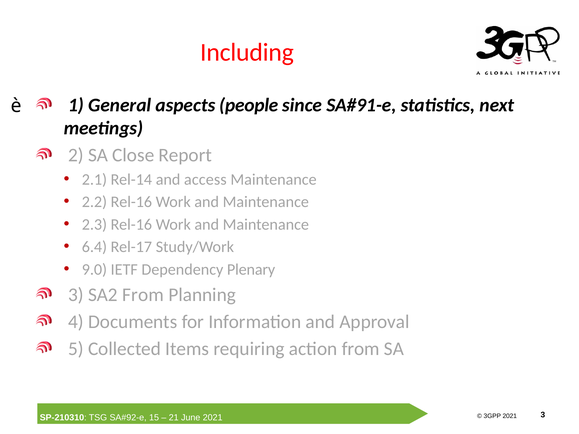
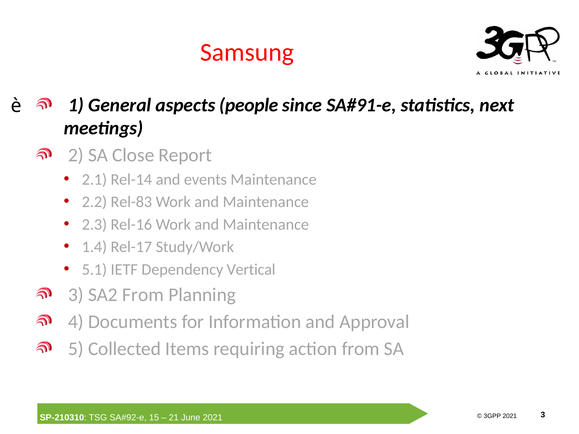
Including: Including -> Samsung
access: access -> events
2.2 Rel-16: Rel-16 -> Rel-83
6.4: 6.4 -> 1.4
9.0: 9.0 -> 5.1
Plenary: Plenary -> Vertical
